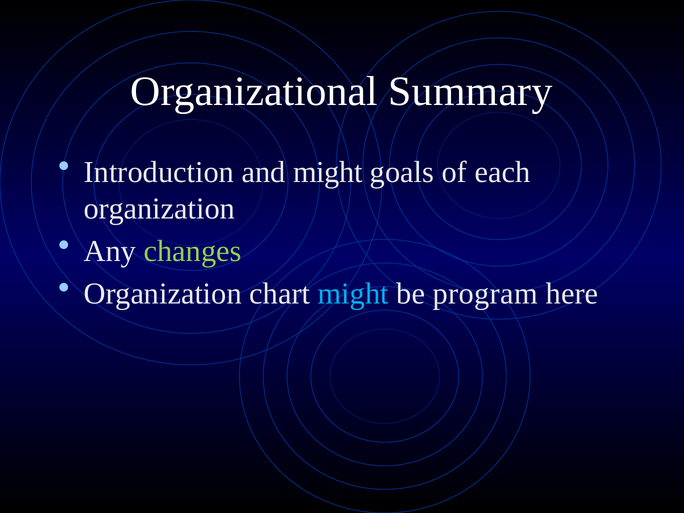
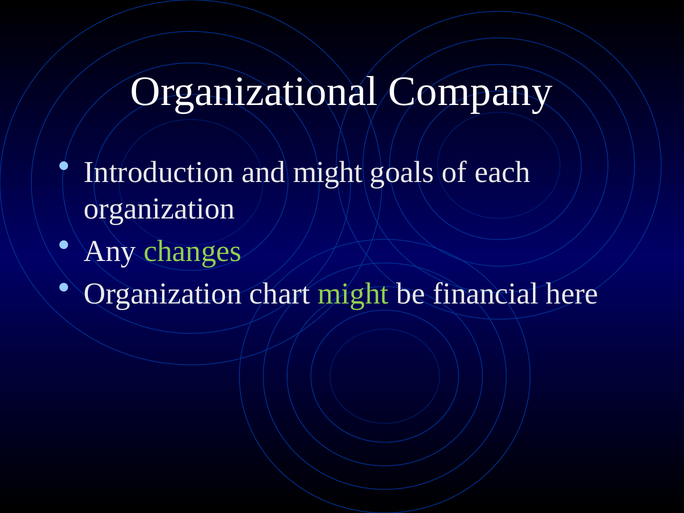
Summary: Summary -> Company
might at (353, 294) colour: light blue -> light green
program: program -> financial
